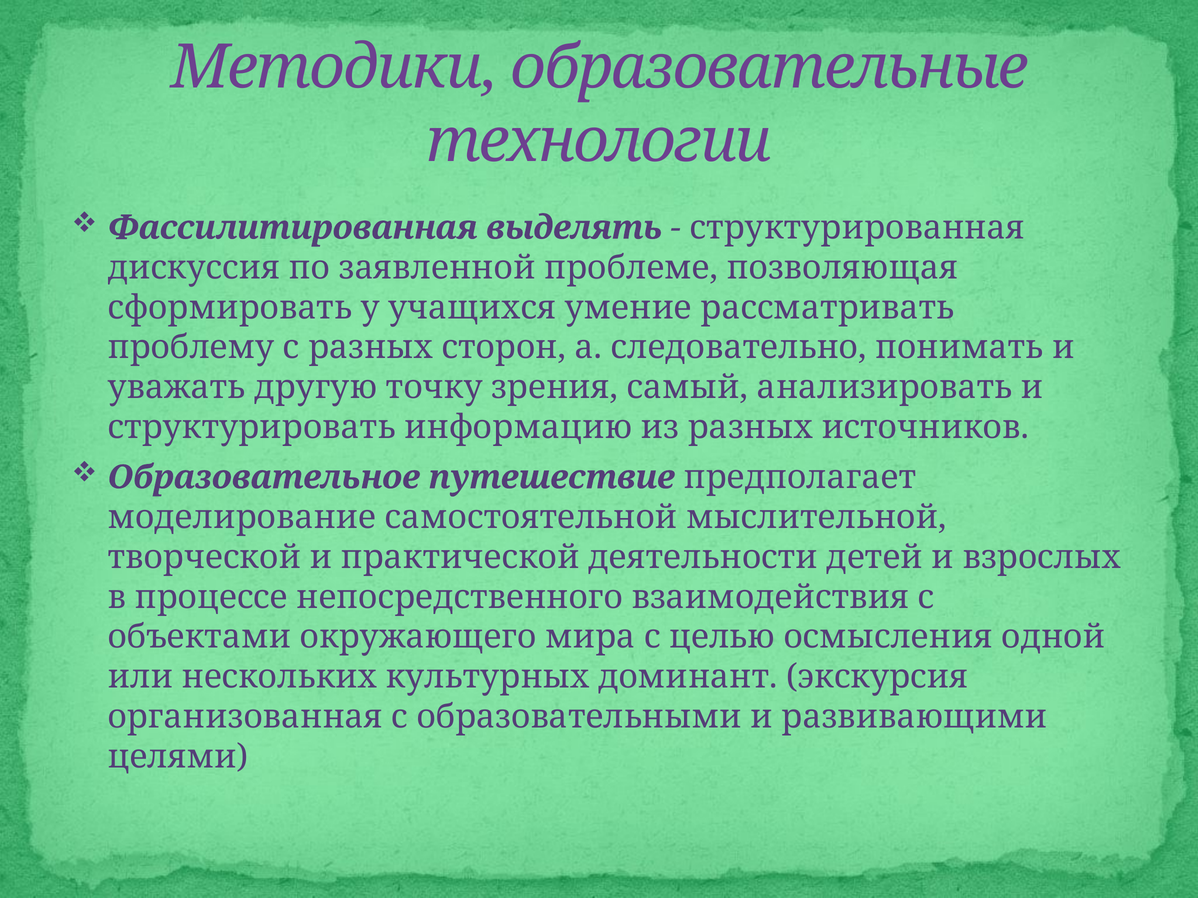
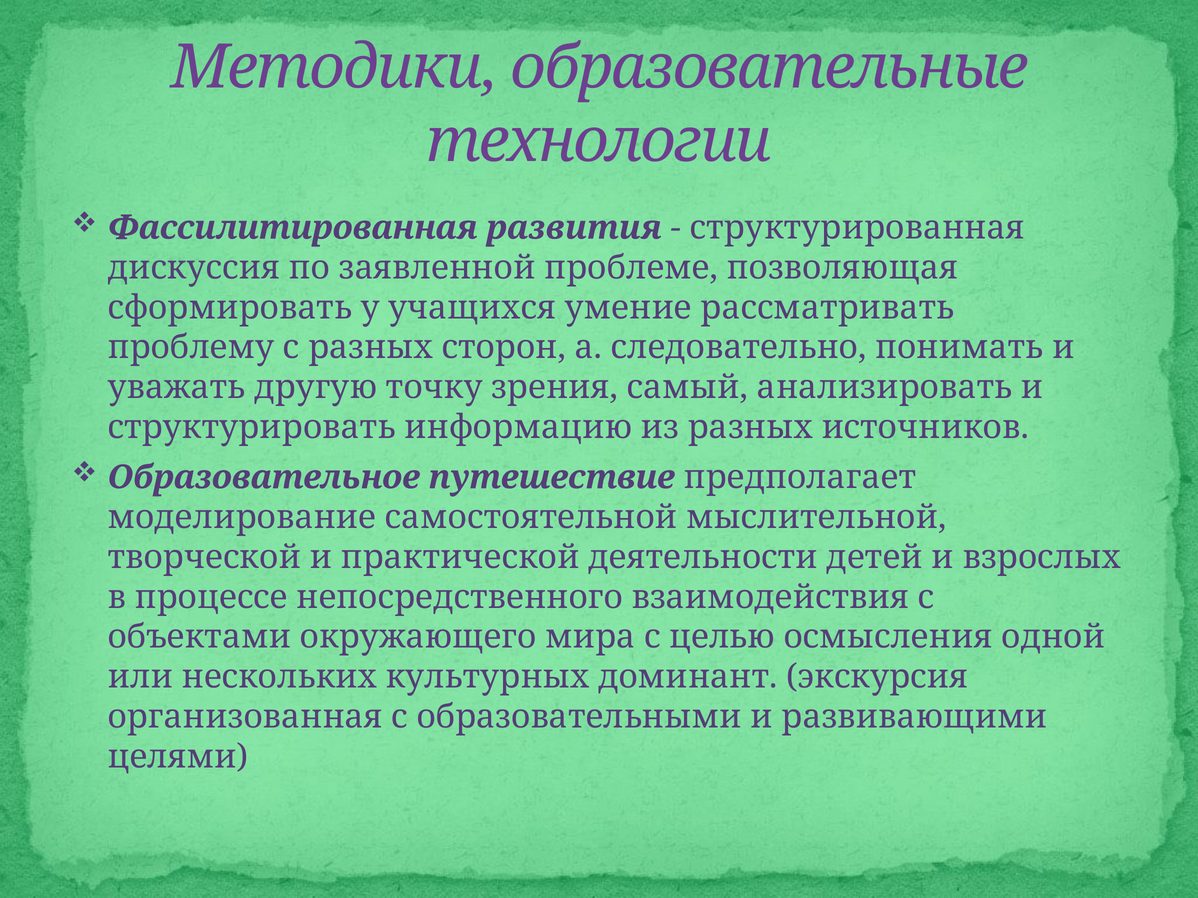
выделять: выделять -> развития
